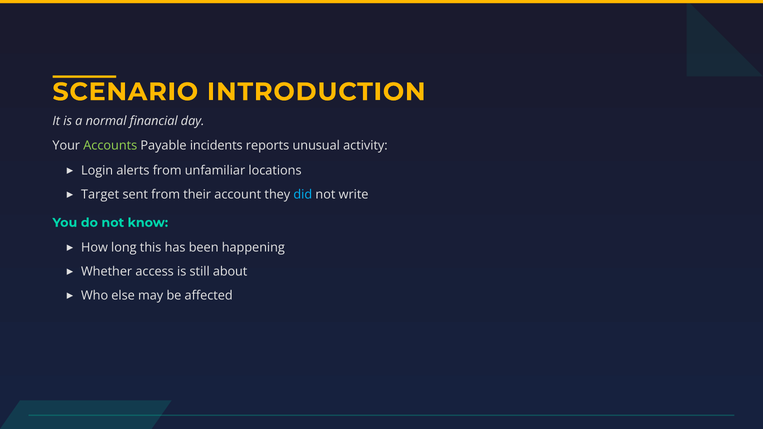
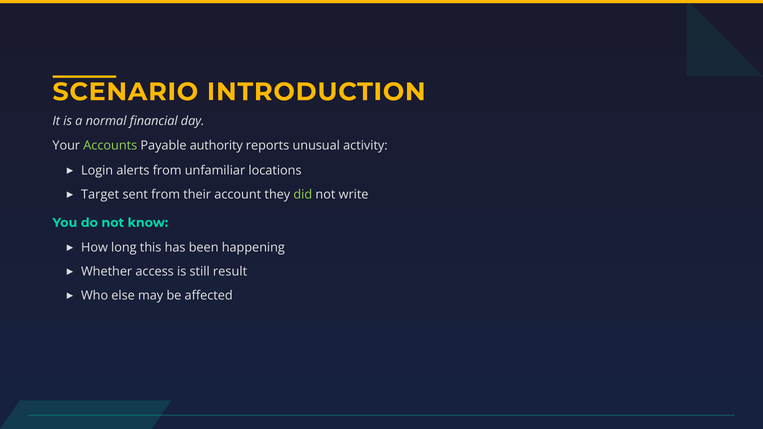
incidents: incidents -> authority
did colour: light blue -> light green
about: about -> result
